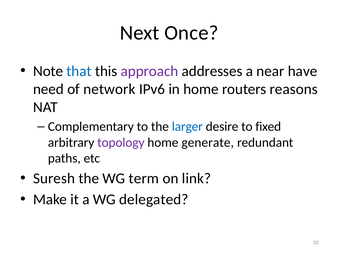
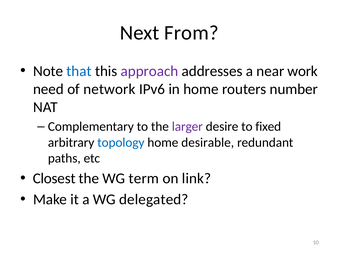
Once: Once -> From
have: have -> work
reasons: reasons -> number
larger colour: blue -> purple
topology colour: purple -> blue
generate: generate -> desirable
Suresh: Suresh -> Closest
